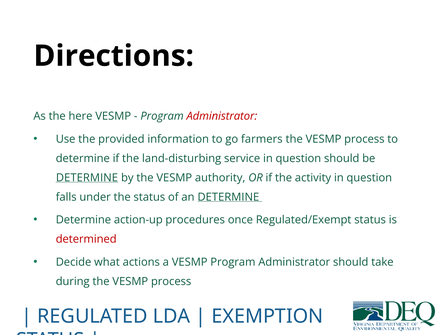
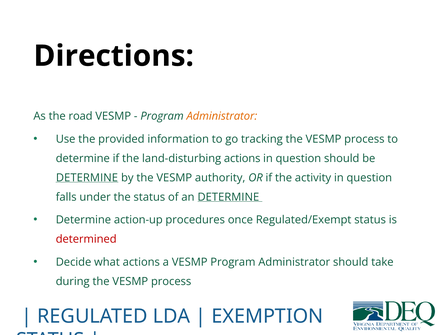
here: here -> road
Administrator at (222, 116) colour: red -> orange
farmers: farmers -> tracking
land-disturbing service: service -> actions
